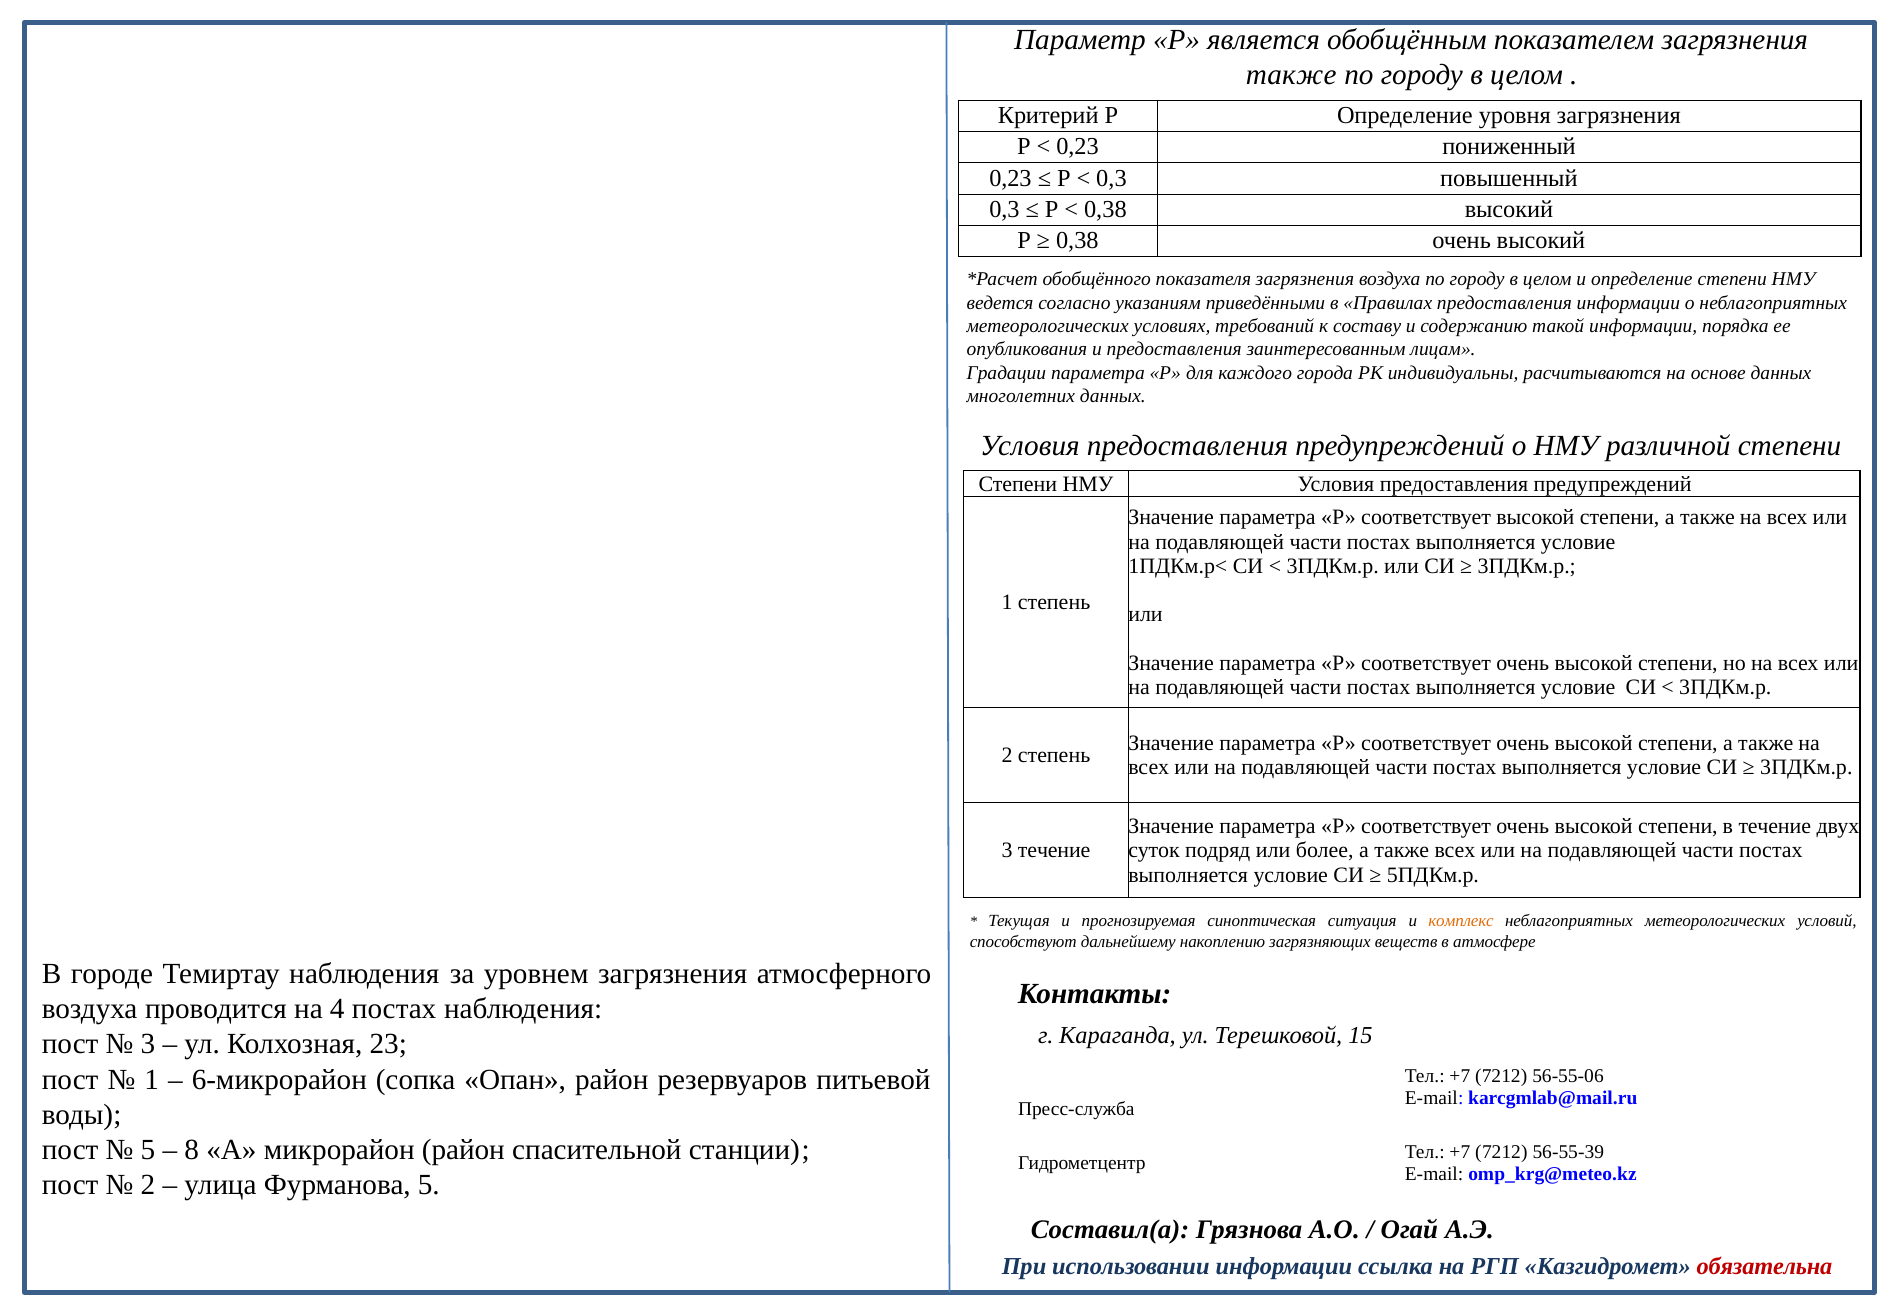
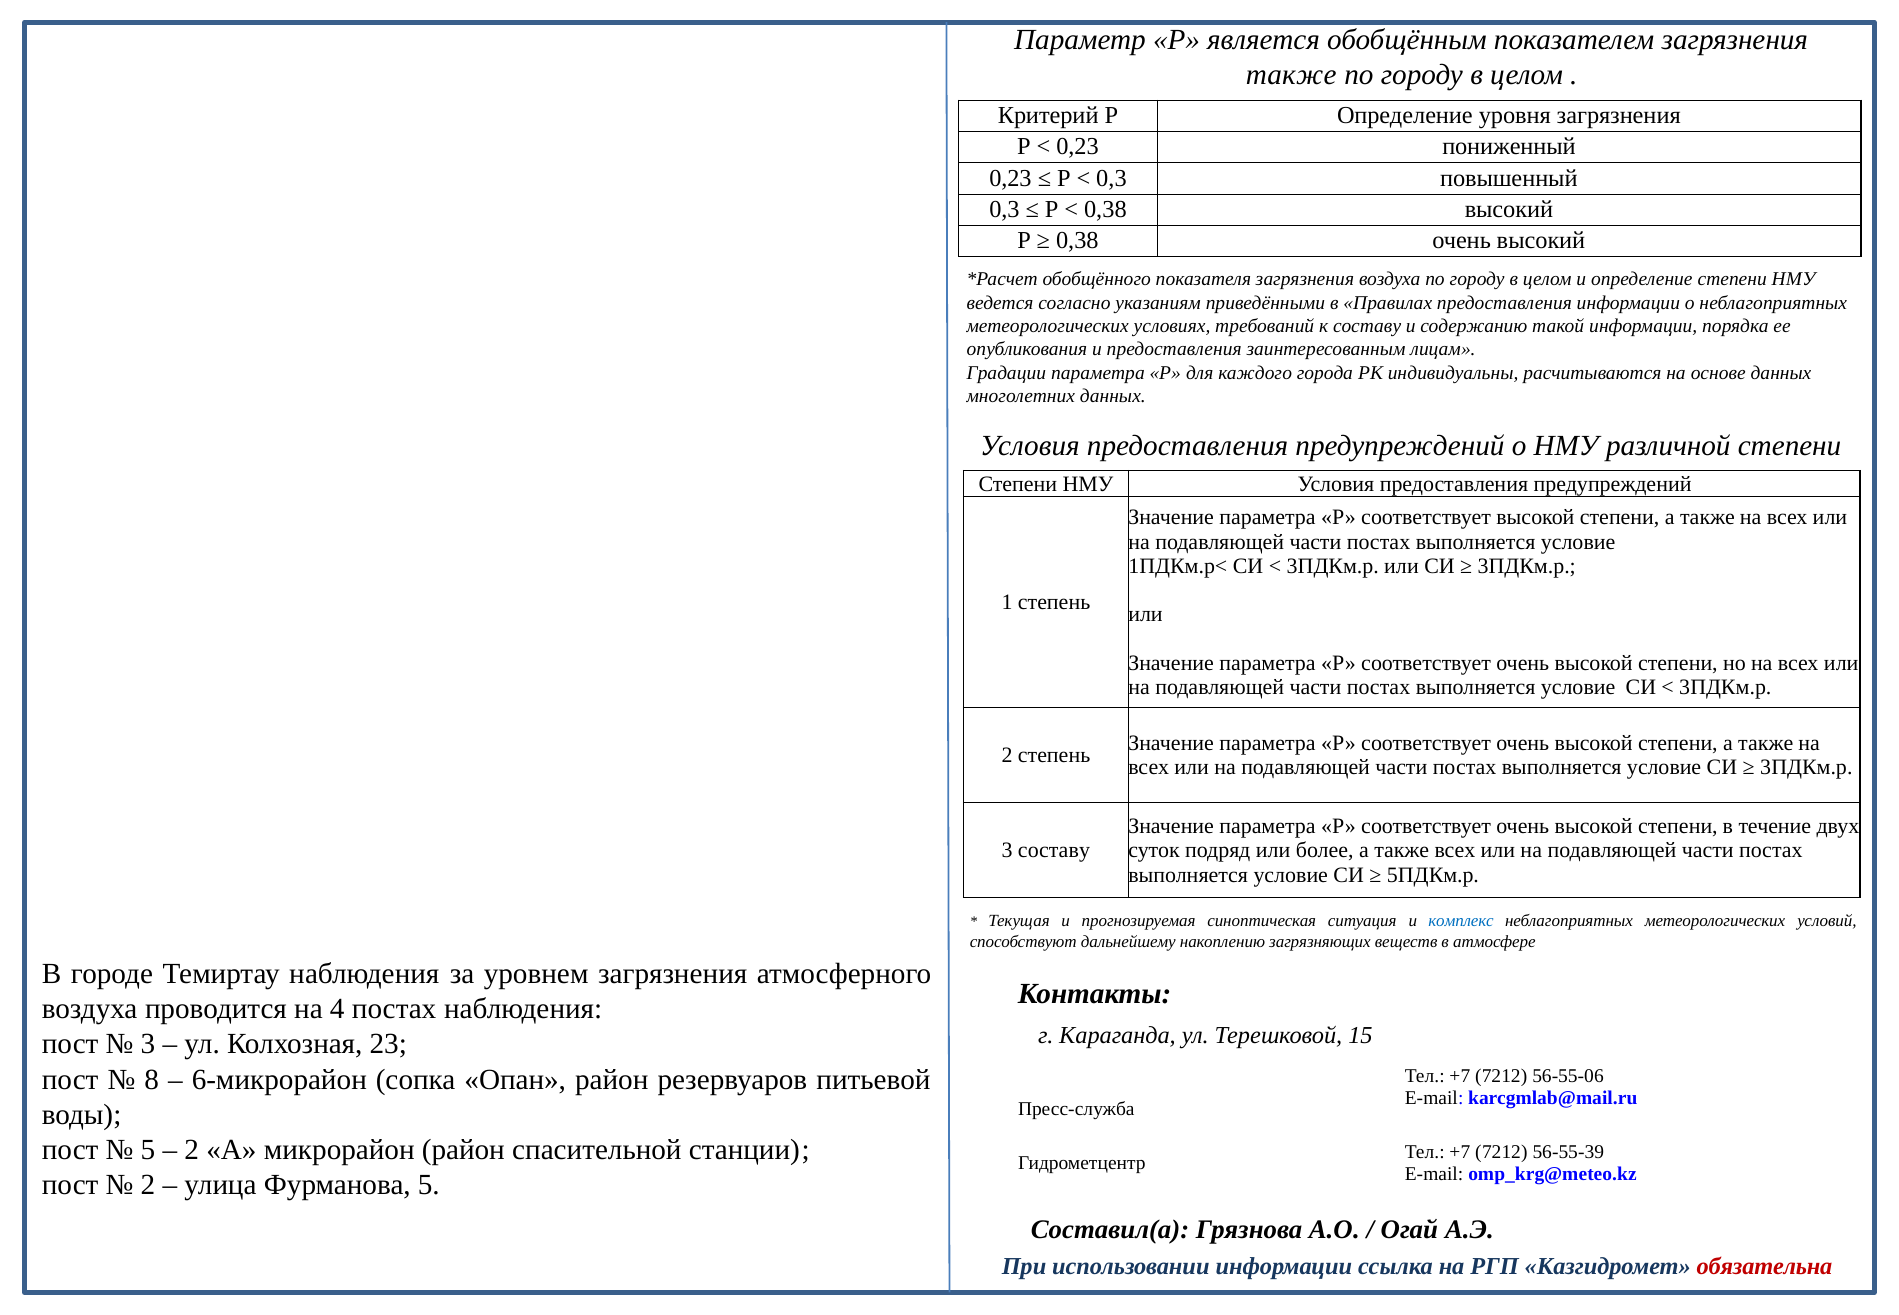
3 течение: течение -> составу
комплекс colour: orange -> blue
1 at (152, 1079): 1 -> 8
8 at (192, 1149): 8 -> 2
